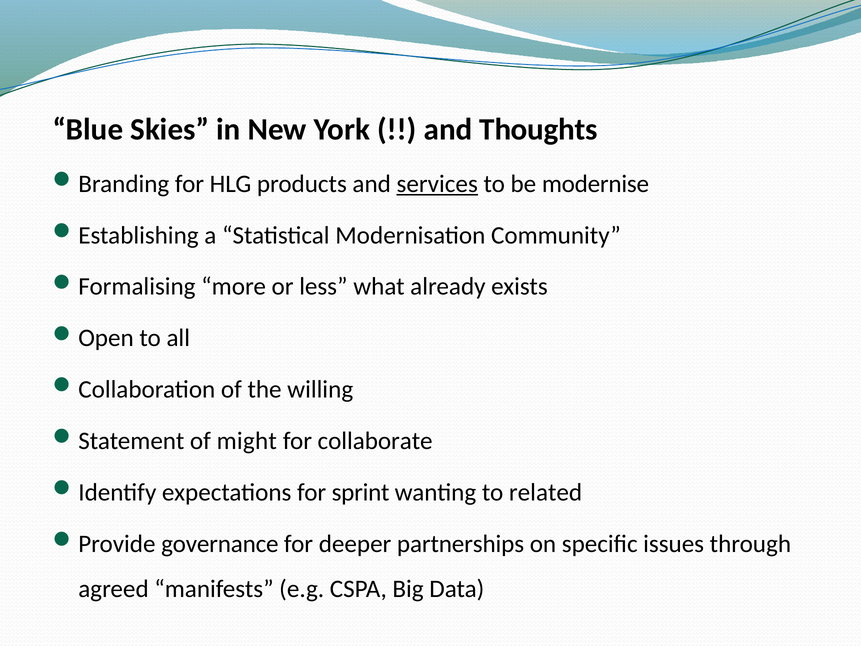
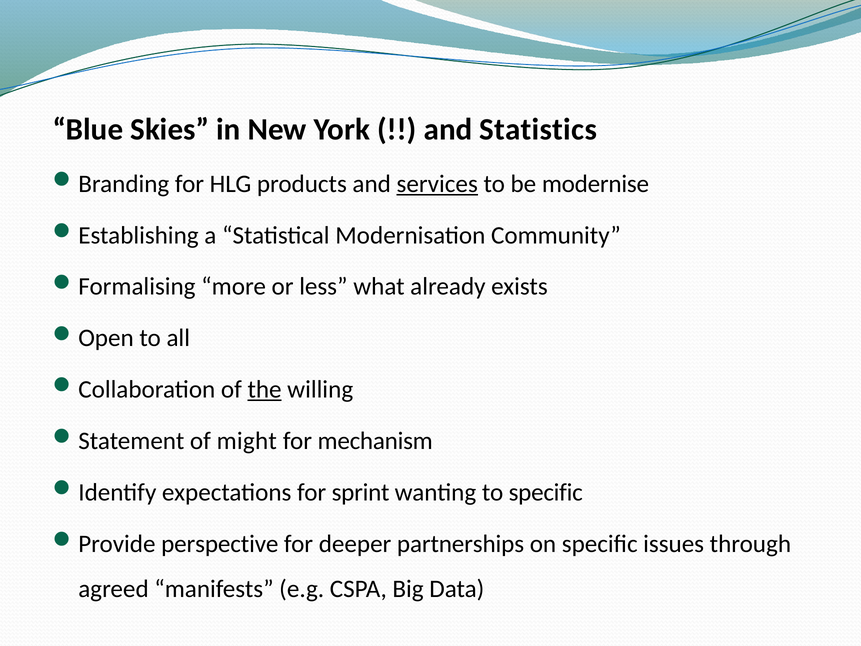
Thoughts: Thoughts -> Statistics
the underline: none -> present
collaborate: collaborate -> mechanism
to related: related -> specific
governance: governance -> perspective
